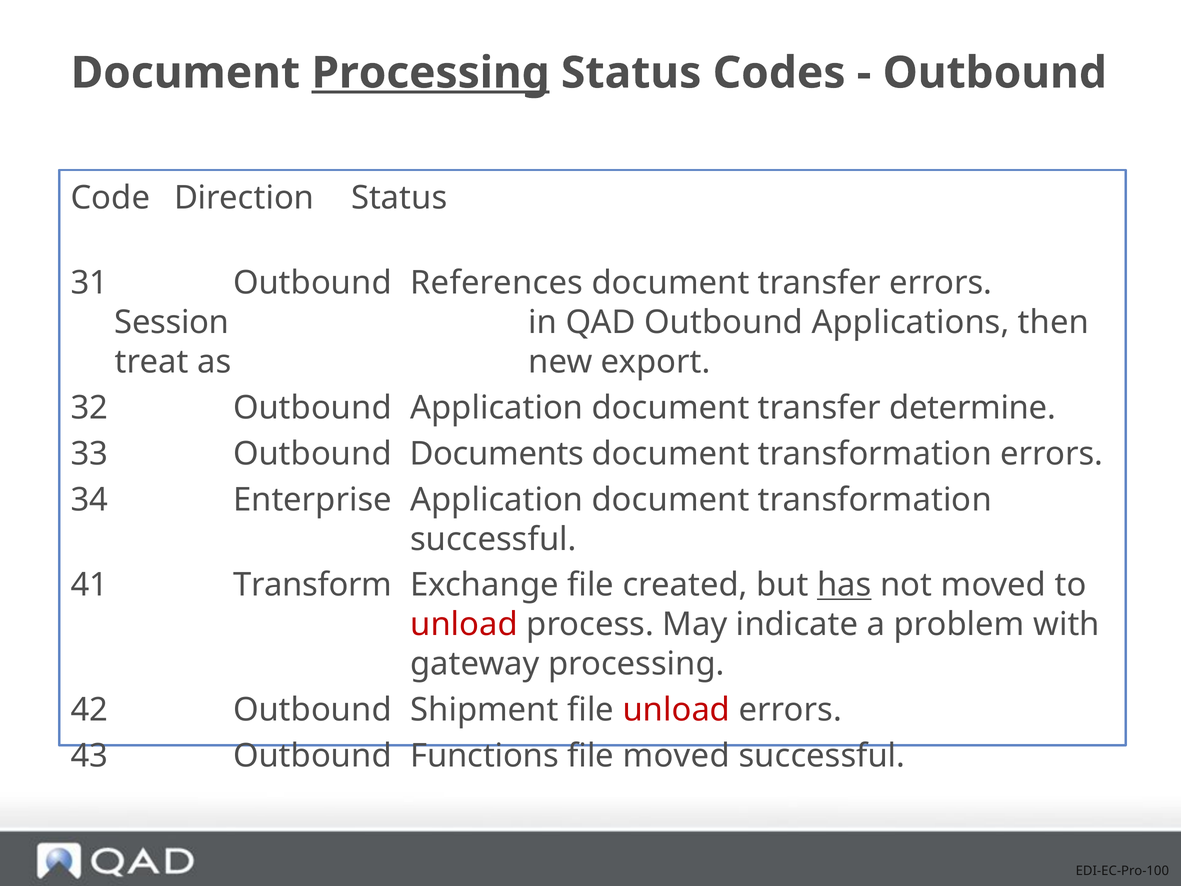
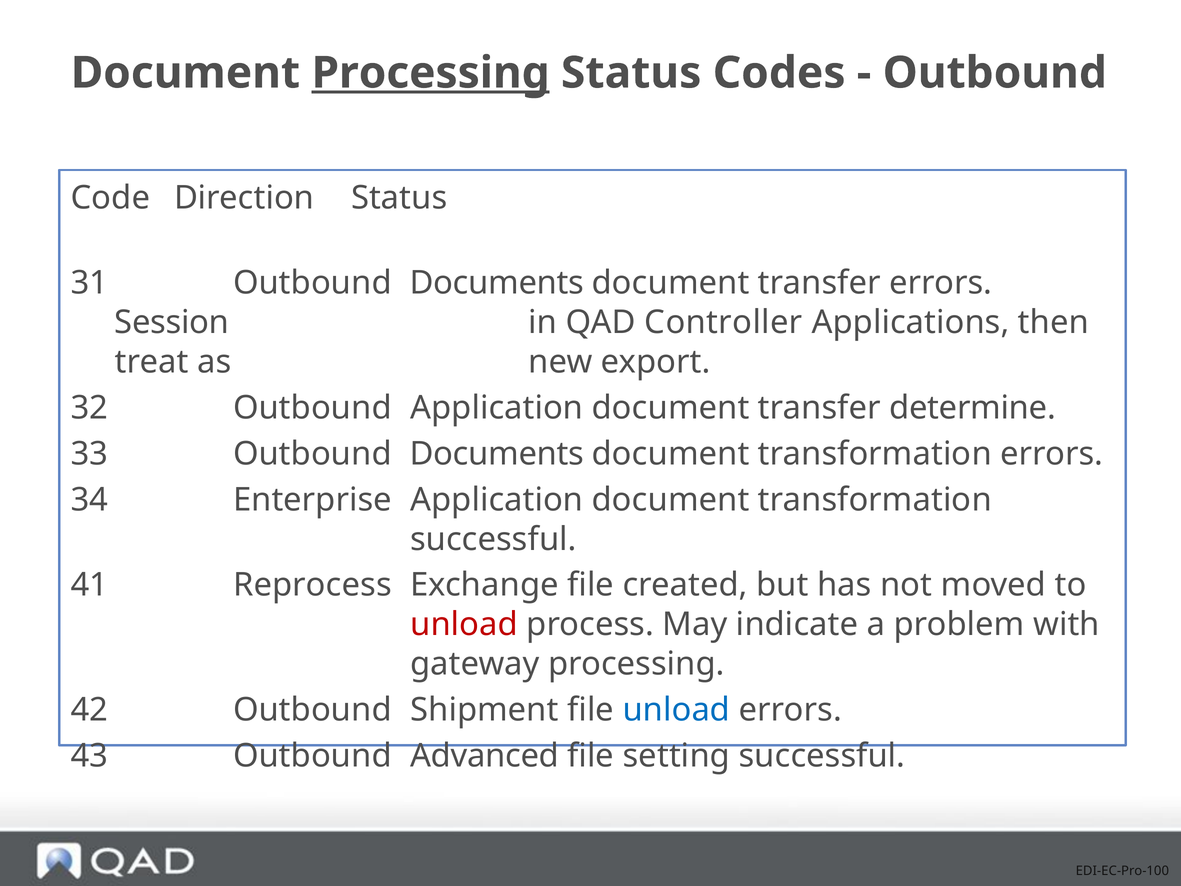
31 Outbound References: References -> Documents
QAD Outbound: Outbound -> Controller
Transform: Transform -> Reprocess
has underline: present -> none
unload at (676, 710) colour: red -> blue
Functions: Functions -> Advanced
file moved: moved -> setting
